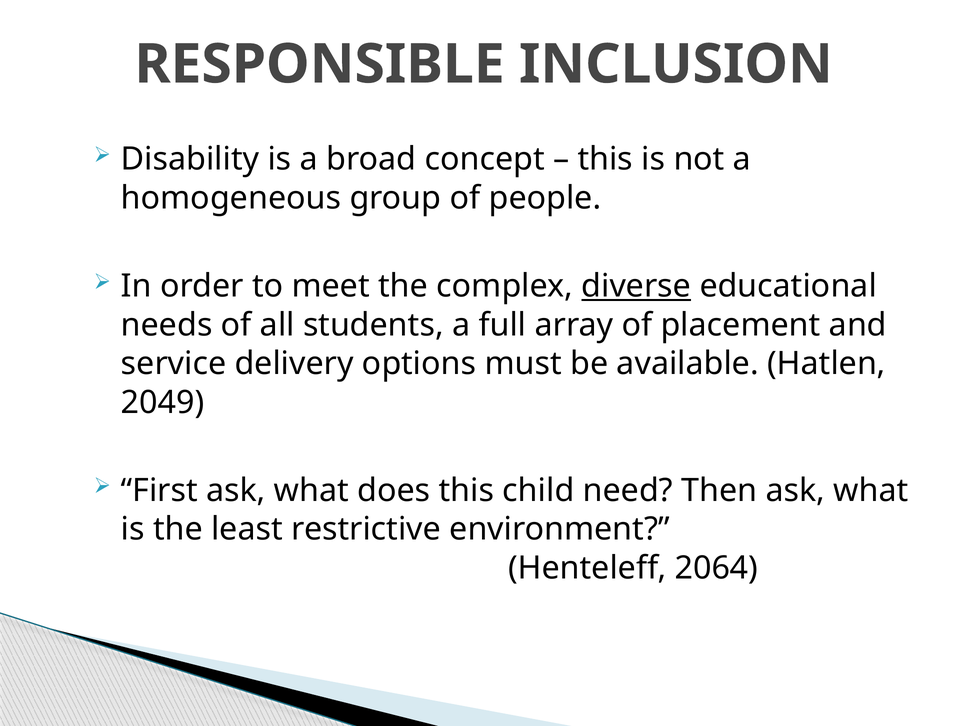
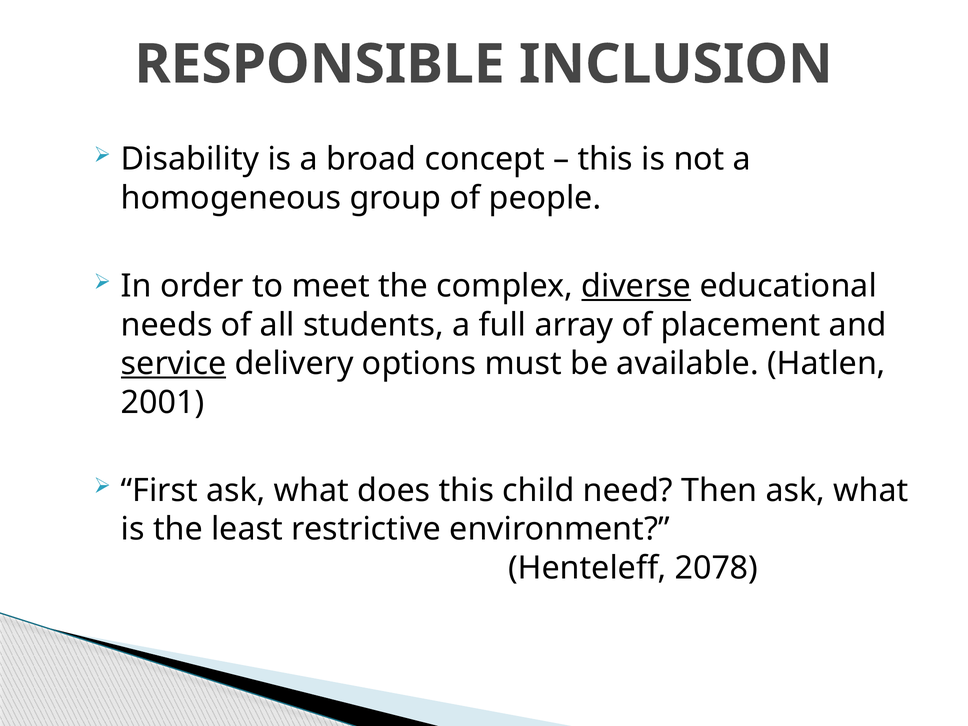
service underline: none -> present
2049: 2049 -> 2001
2064: 2064 -> 2078
